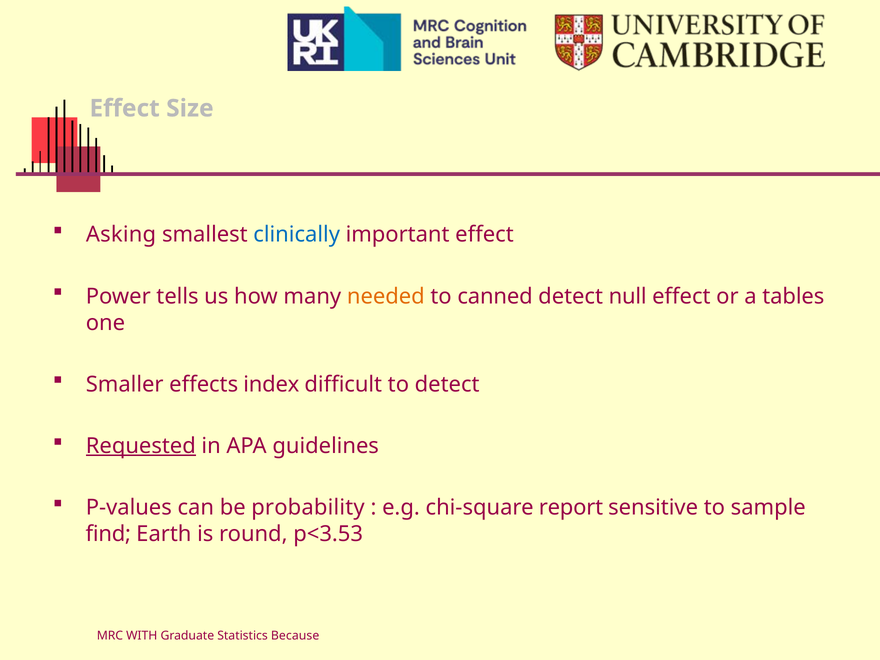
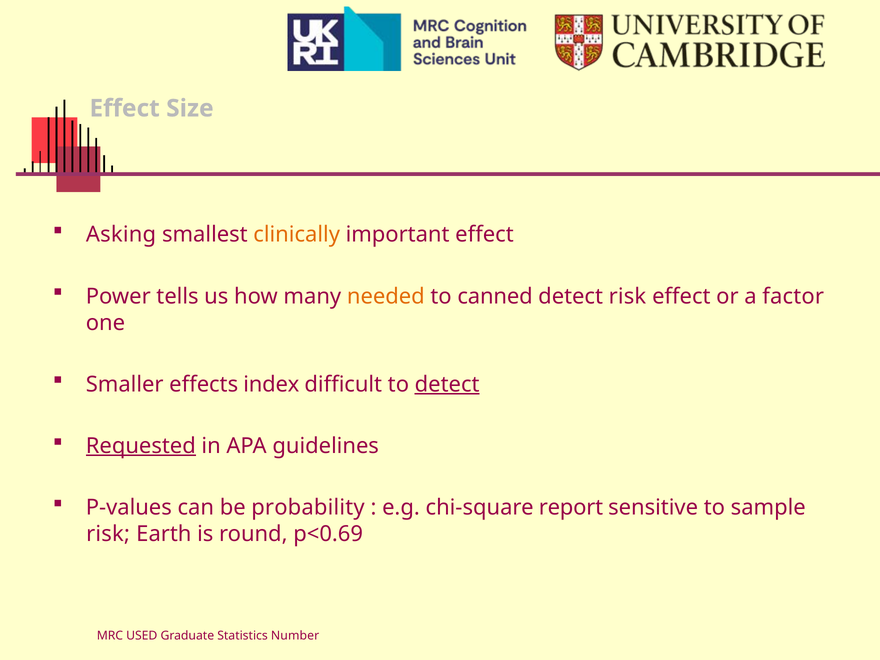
clinically colour: blue -> orange
detect null: null -> risk
tables: tables -> factor
detect at (447, 384) underline: none -> present
find at (108, 534): find -> risk
p<3.53: p<3.53 -> p<0.69
WITH: WITH -> USED
Because: Because -> Number
